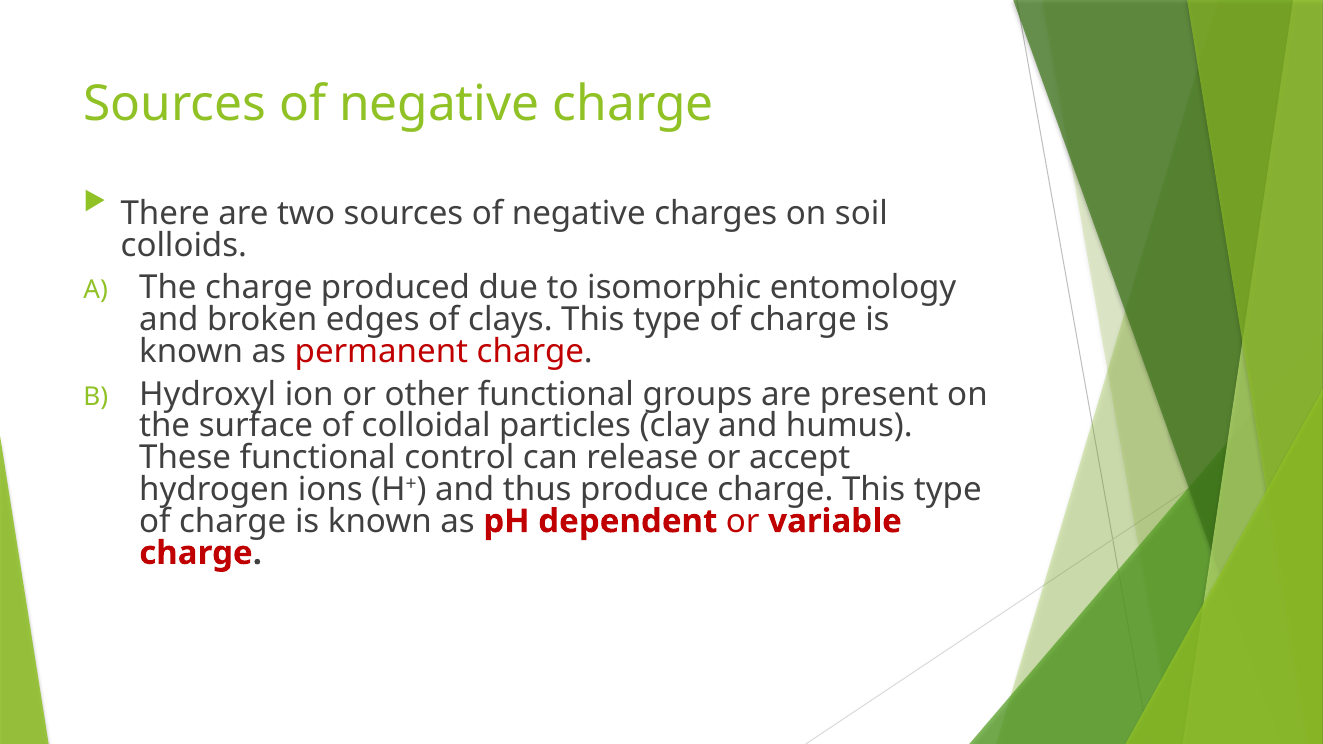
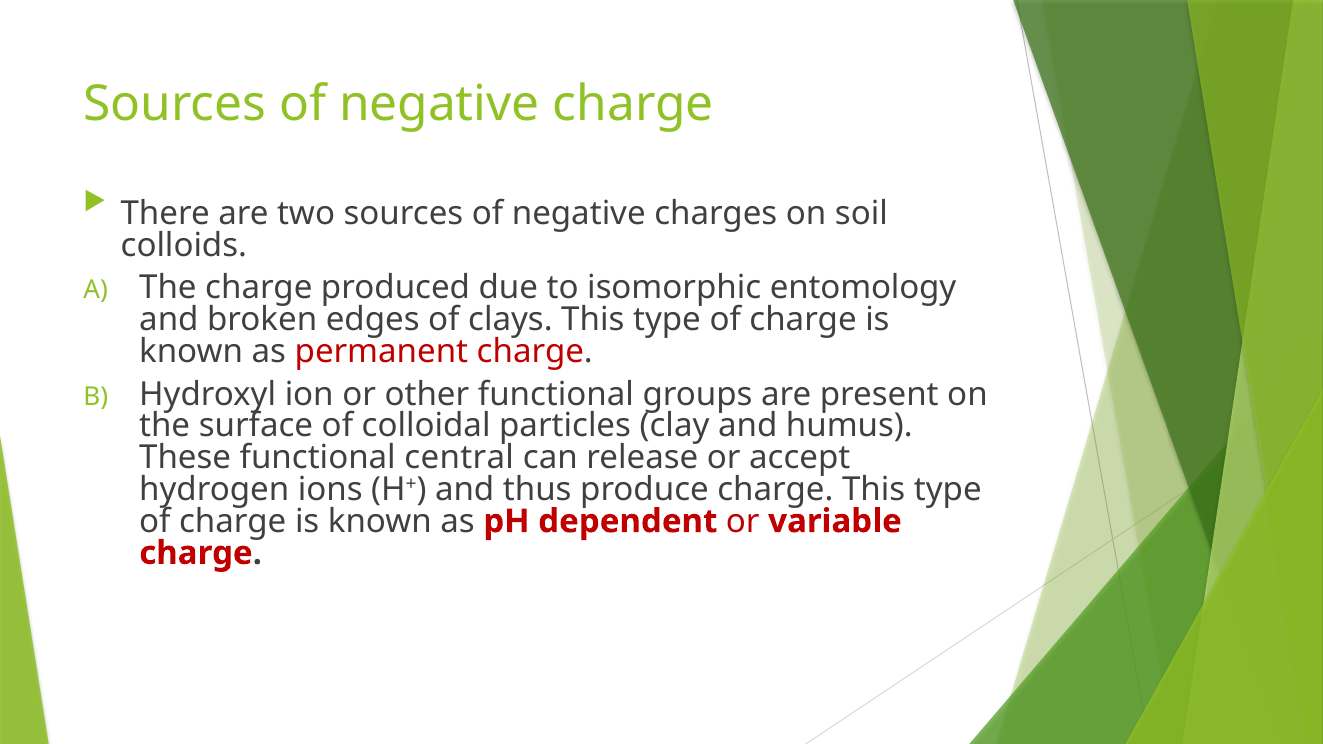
control: control -> central
